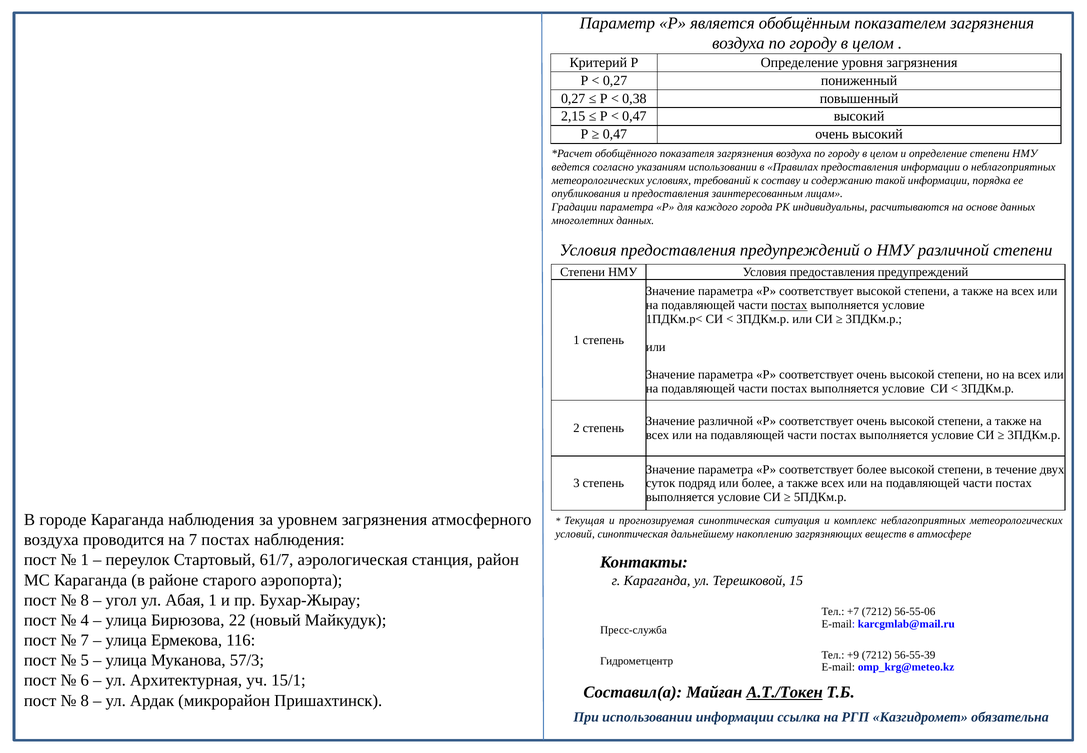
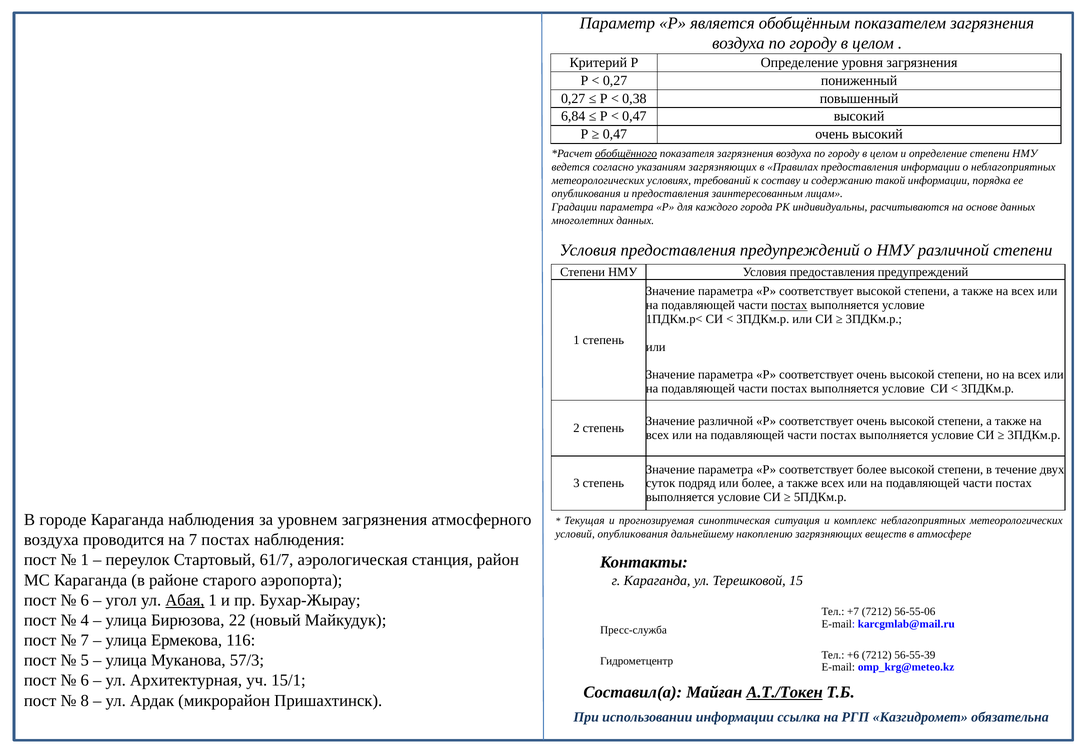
2,15: 2,15 -> 6,84
обобщённого underline: none -> present
указаниям использовании: использовании -> загрязняющих
условий синоптическая: синоптическая -> опубликования
8 at (85, 600): 8 -> 6
Абая underline: none -> present
+9: +9 -> +6
